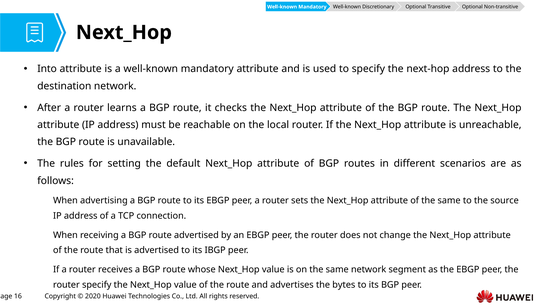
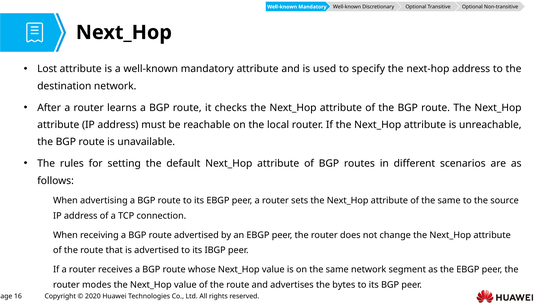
Into: Into -> Lost
router specify: specify -> modes
